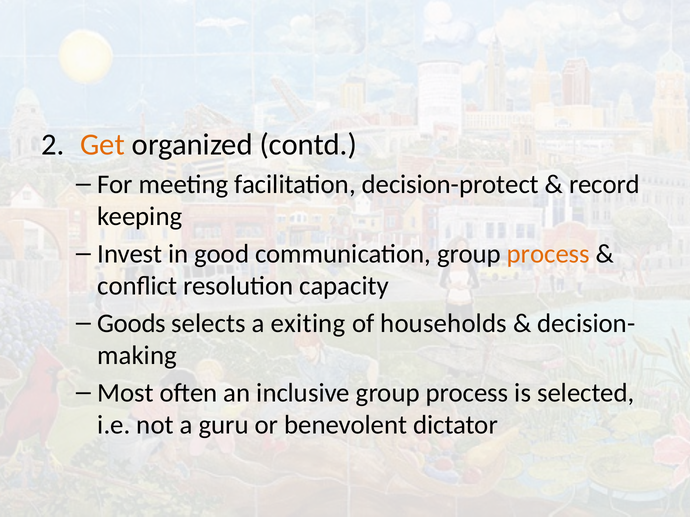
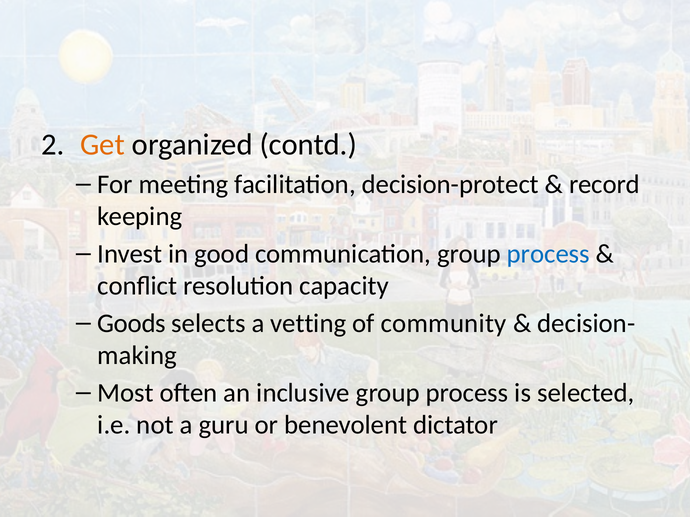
process at (548, 254) colour: orange -> blue
exiting: exiting -> vetting
households: households -> community
